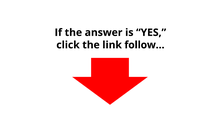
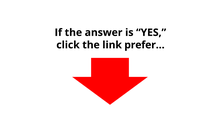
follow…: follow… -> prefer…
